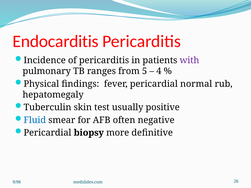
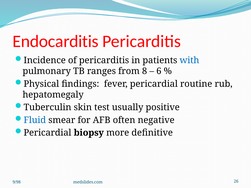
with colour: purple -> blue
5: 5 -> 8
4: 4 -> 6
normal: normal -> routine
